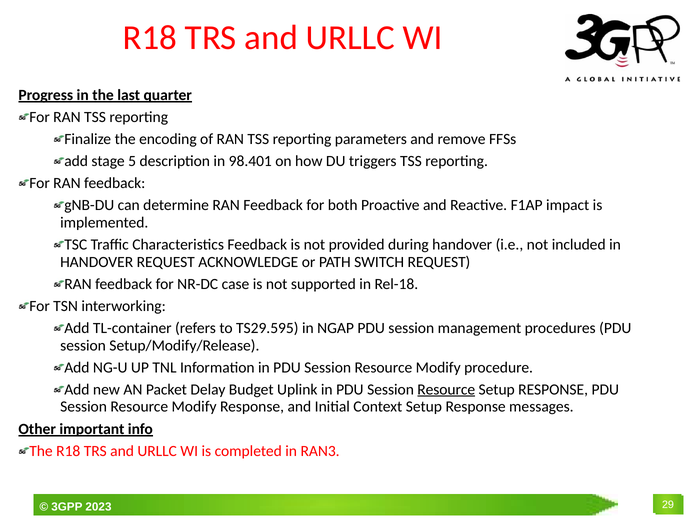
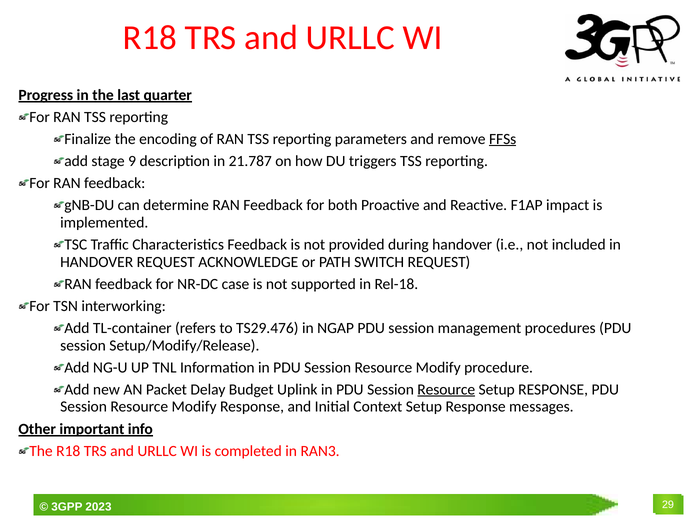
FFSs underline: none -> present
5: 5 -> 9
98.401: 98.401 -> 21.787
TS29.595: TS29.595 -> TS29.476
